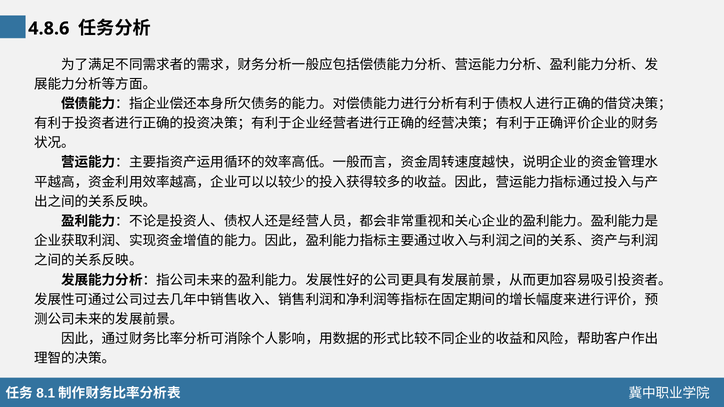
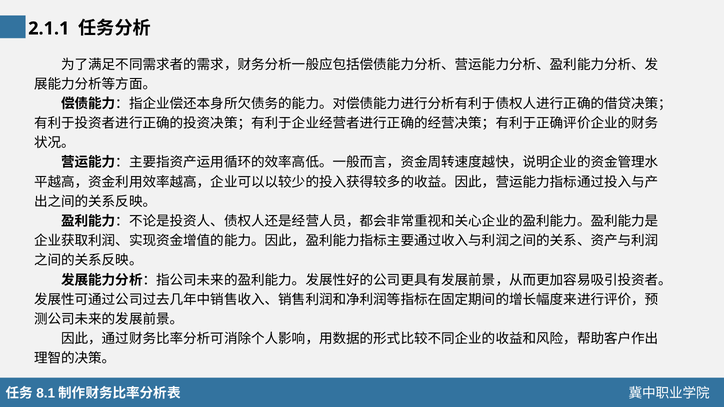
4.8.6: 4.8.6 -> 2.1.1
